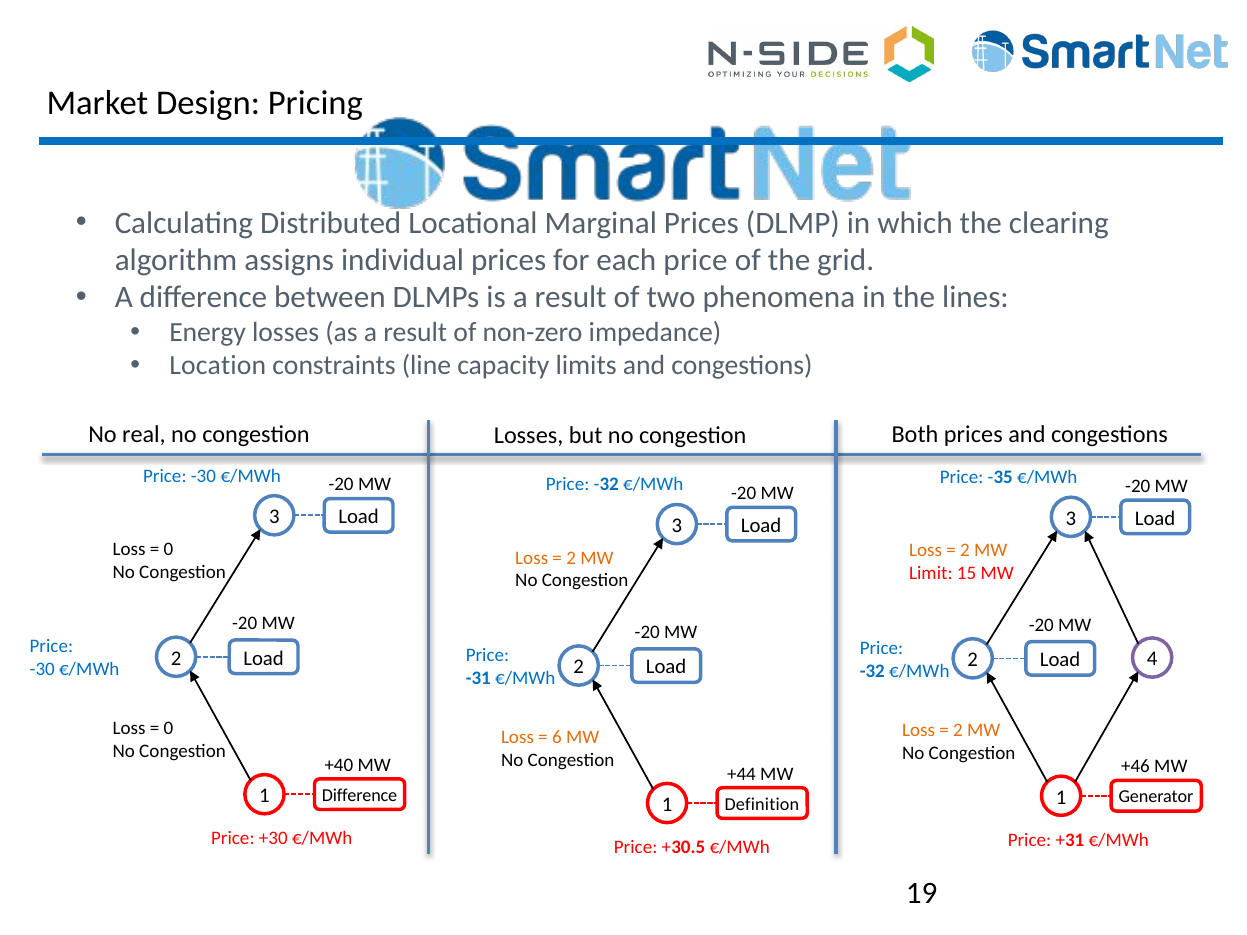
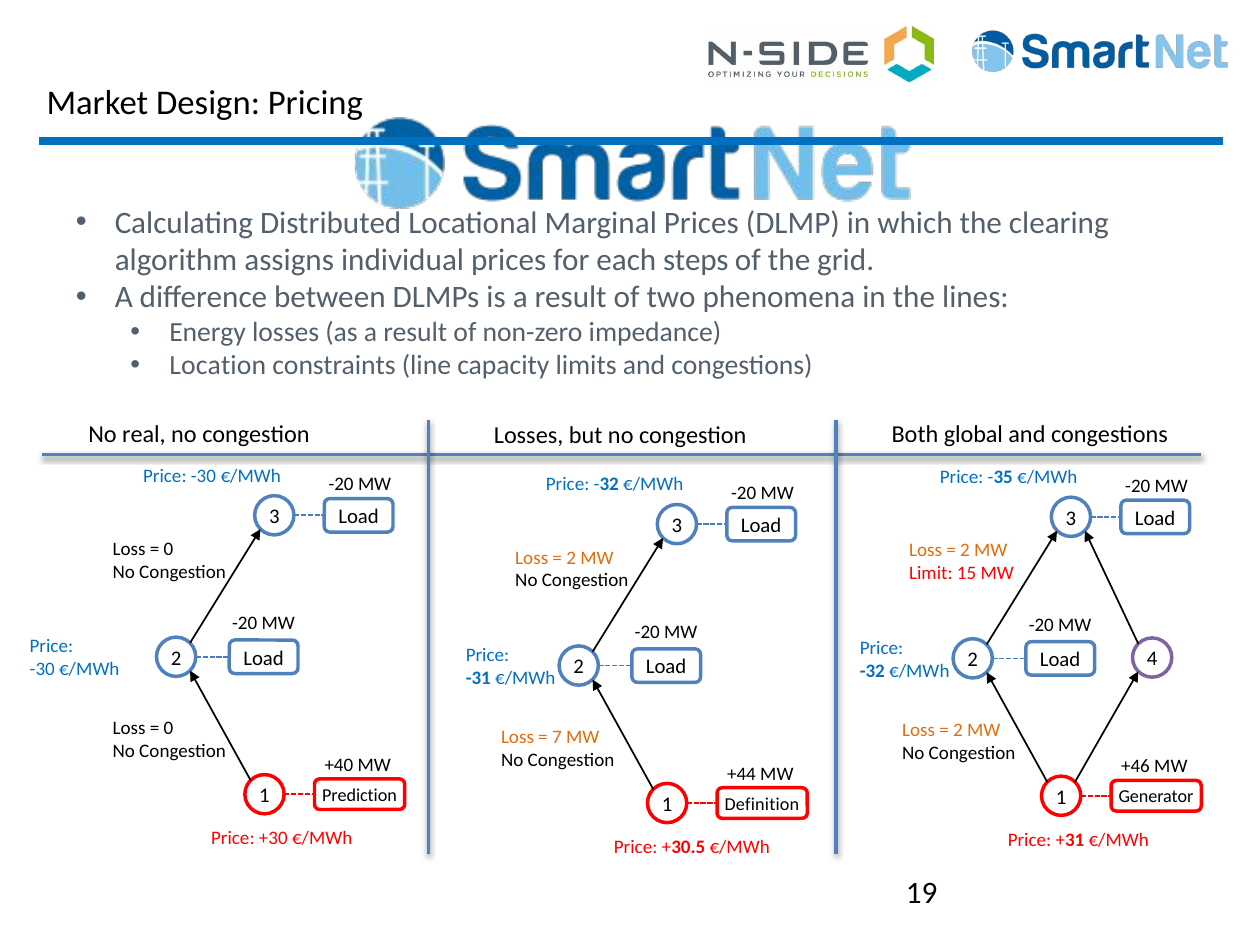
each price: price -> steps
Both prices: prices -> global
6: 6 -> 7
Difference at (360, 796): Difference -> Prediction
